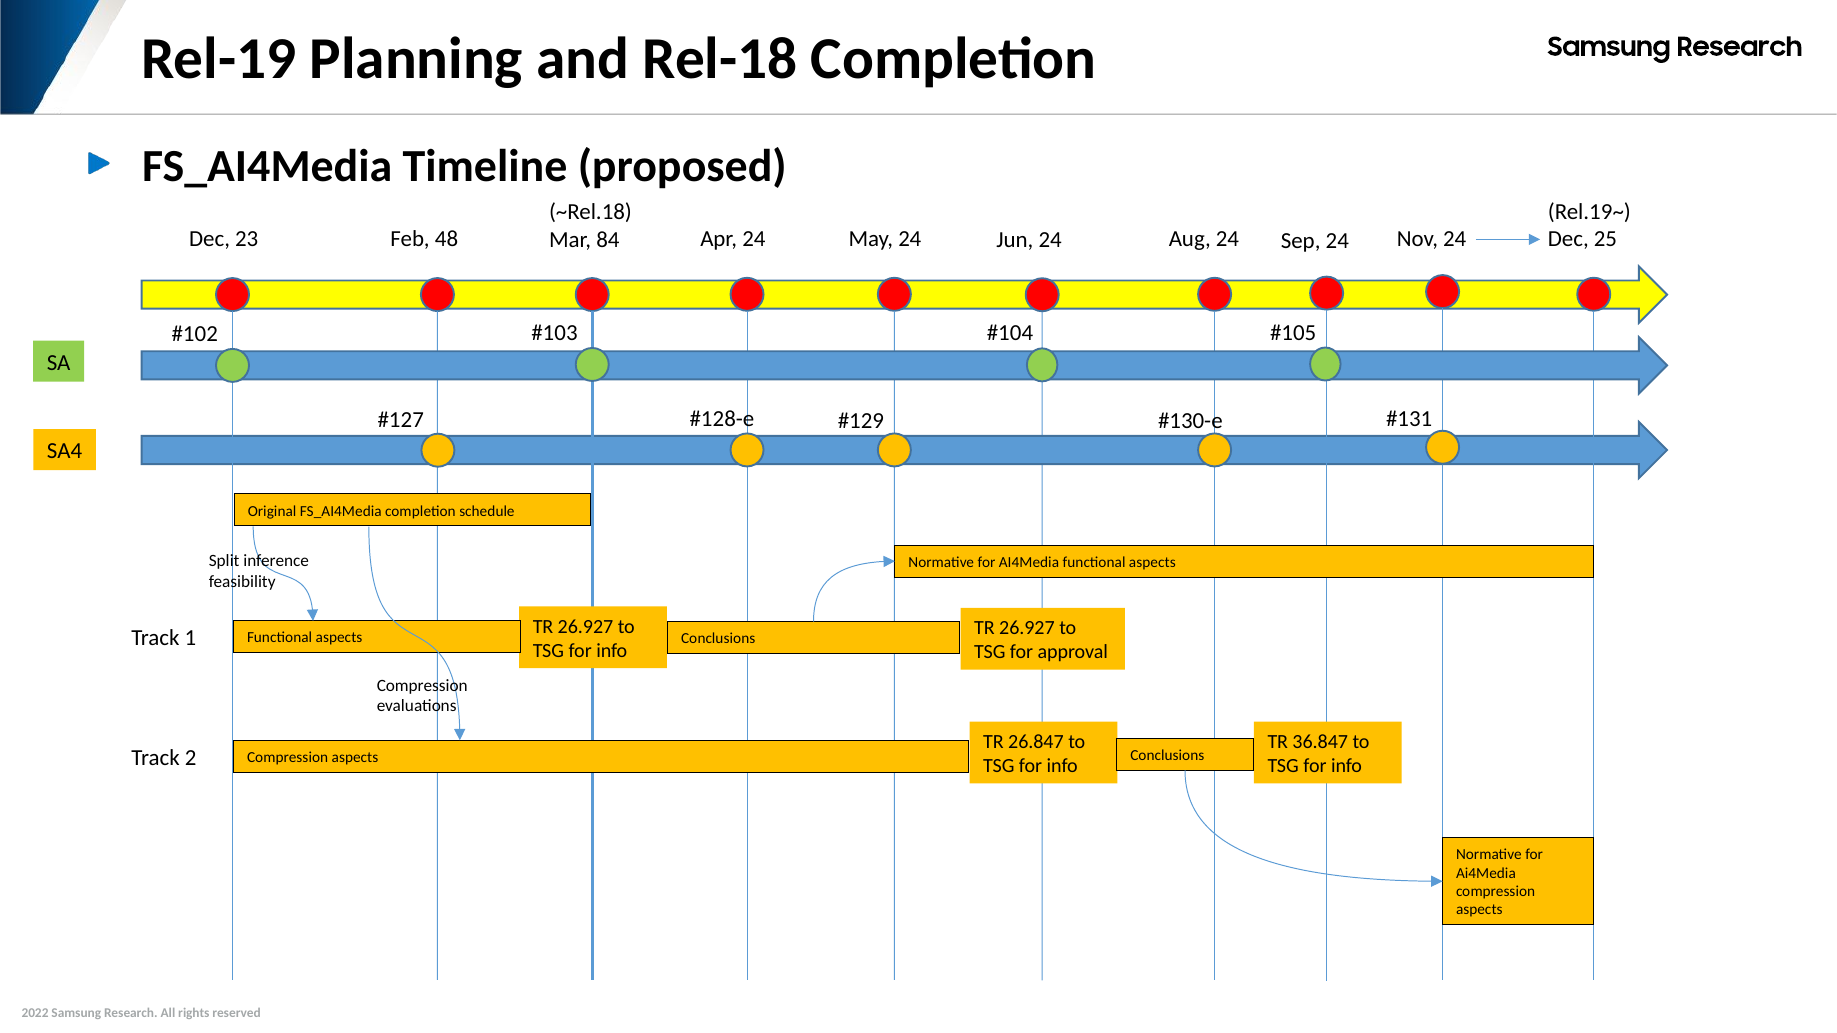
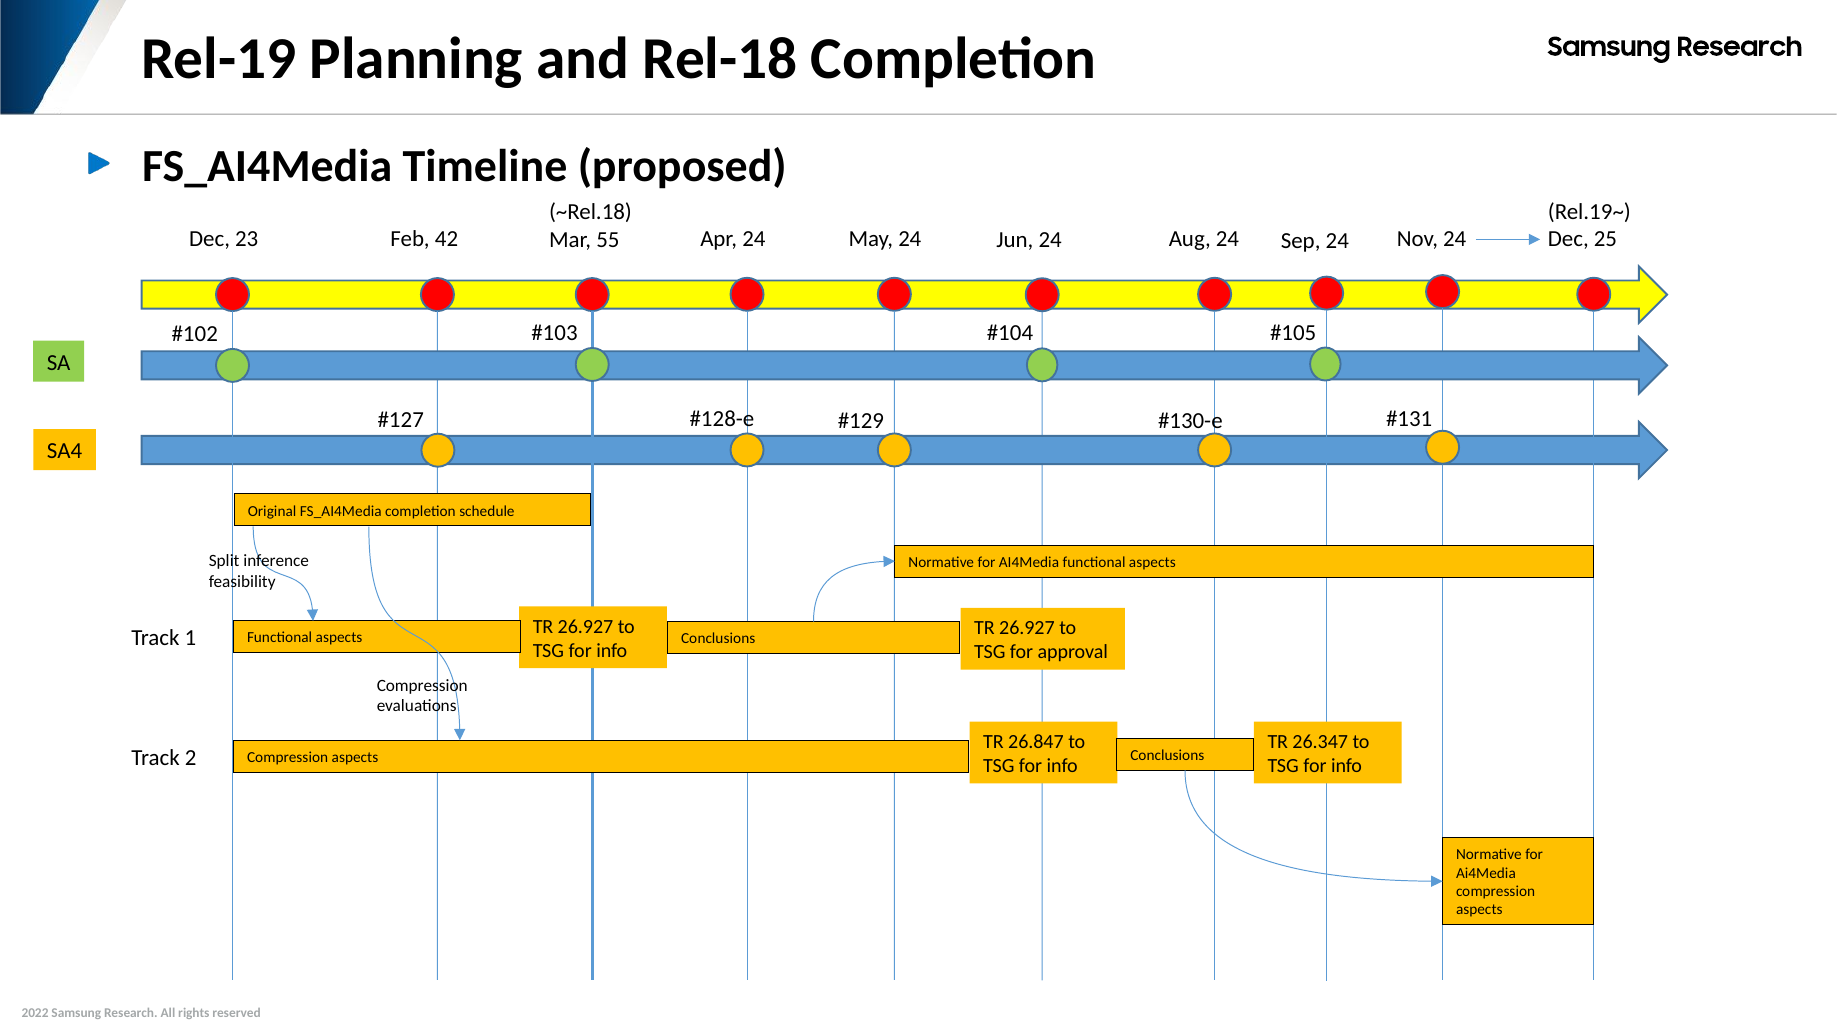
48: 48 -> 42
84: 84 -> 55
36.847: 36.847 -> 26.347
